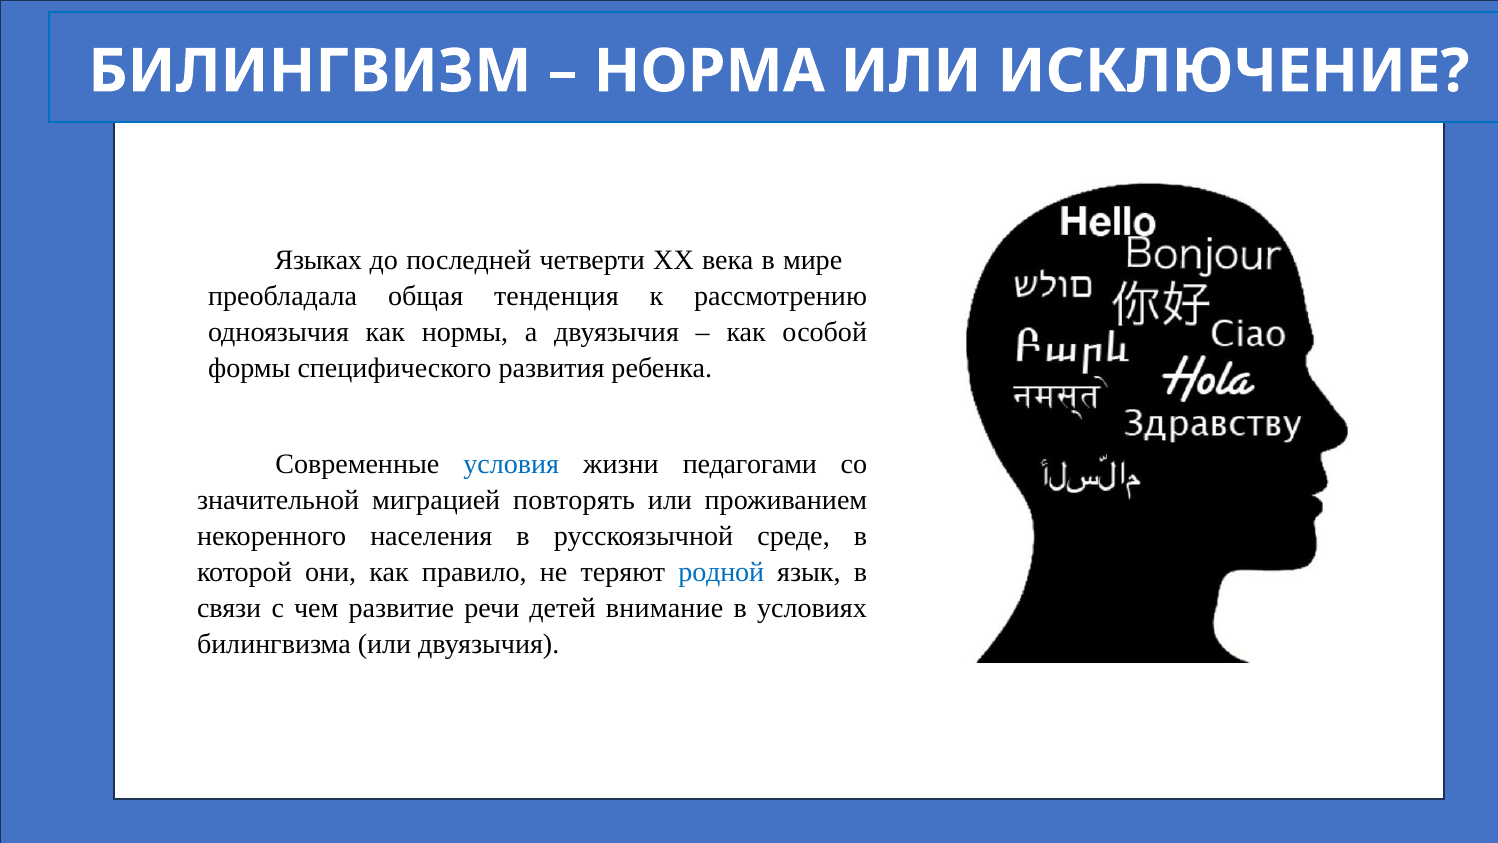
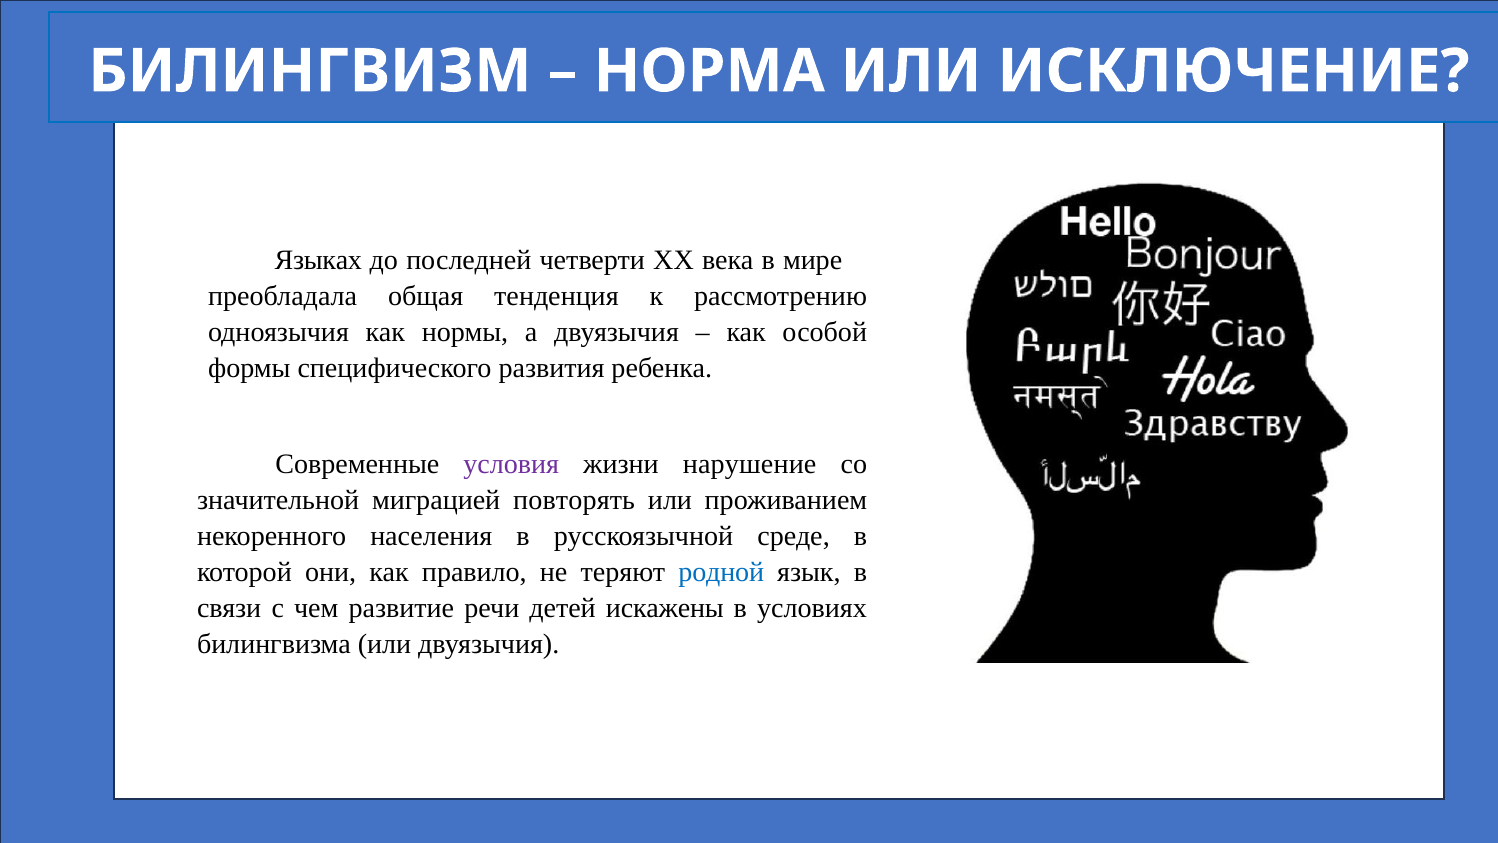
условия colour: blue -> purple
педагогами: педагогами -> нарушение
внимание: внимание -> искажены
